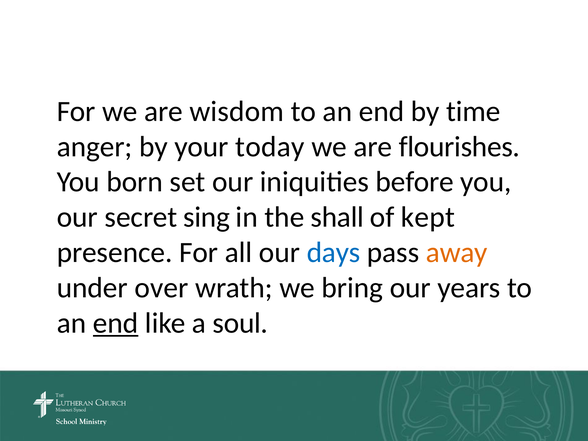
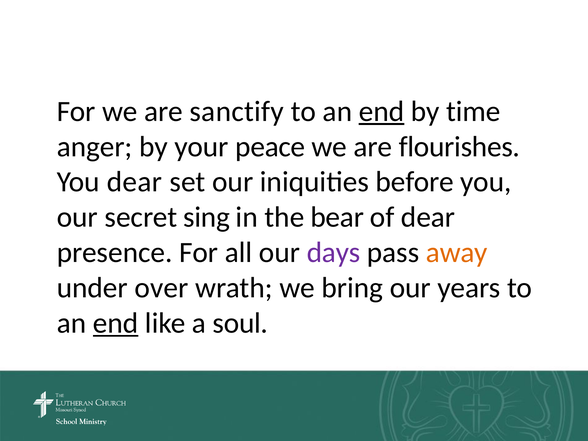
wisdom: wisdom -> sanctify
end at (382, 111) underline: none -> present
today: today -> peace
You born: born -> dear
shall: shall -> bear
of kept: kept -> dear
days colour: blue -> purple
